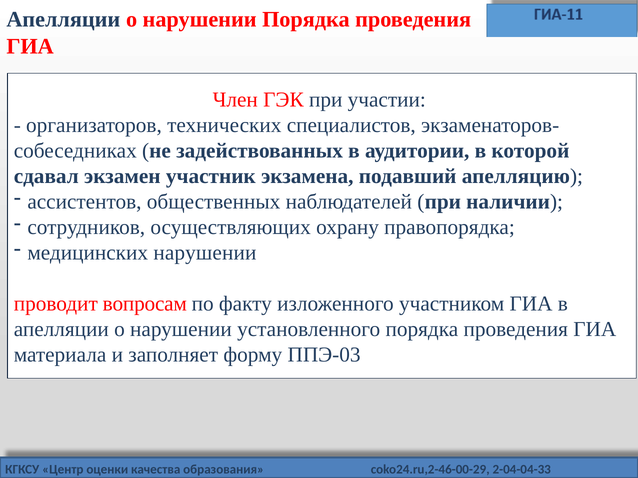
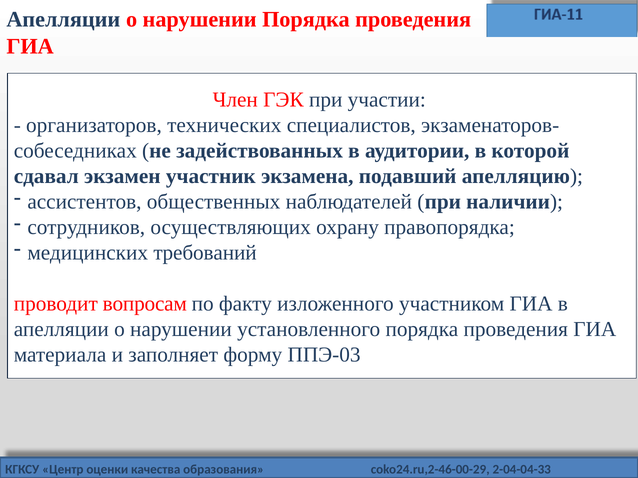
медицинских нарушении: нарушении -> требований
